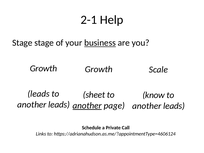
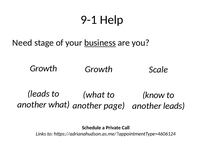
2-1: 2-1 -> 9-1
Stage at (22, 43): Stage -> Need
sheet at (94, 95): sheet -> what
leads at (59, 105): leads -> what
another at (87, 106) underline: present -> none
